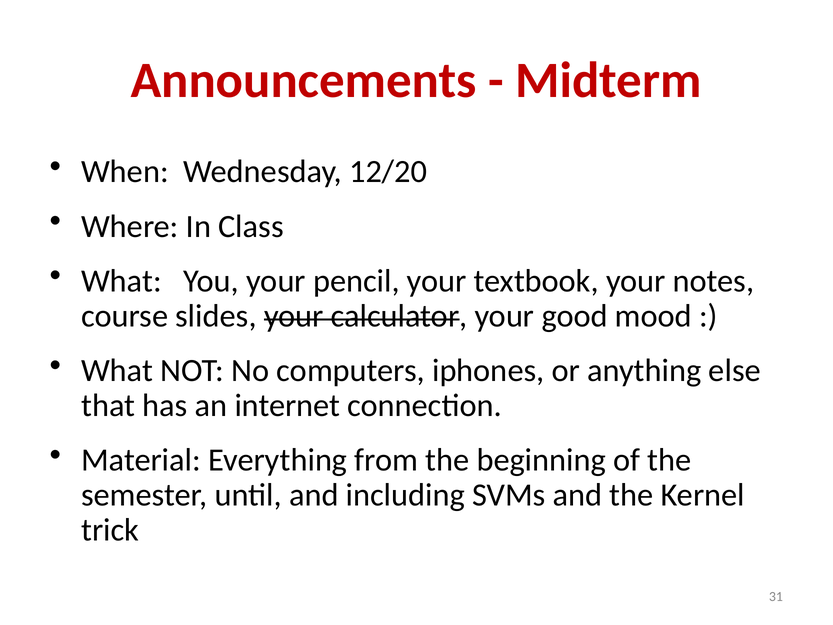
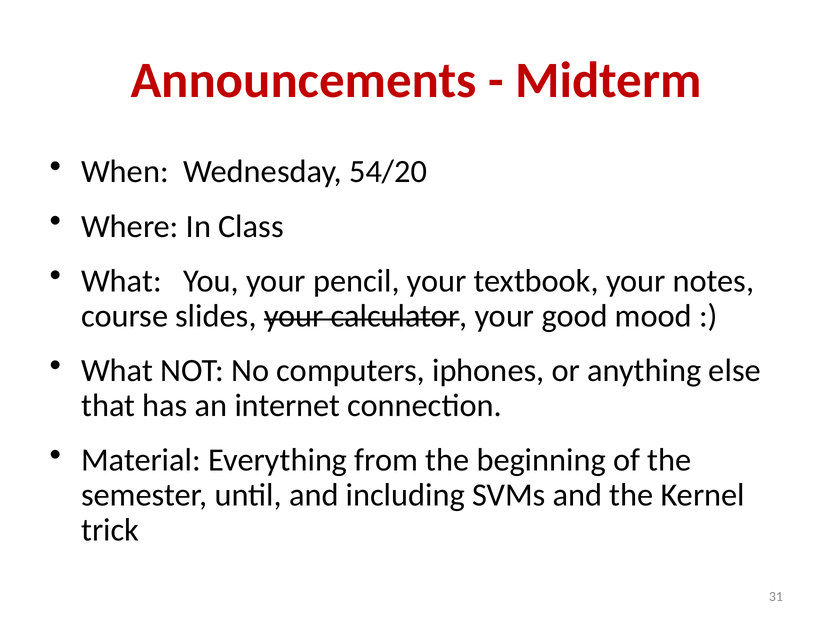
12/20: 12/20 -> 54/20
